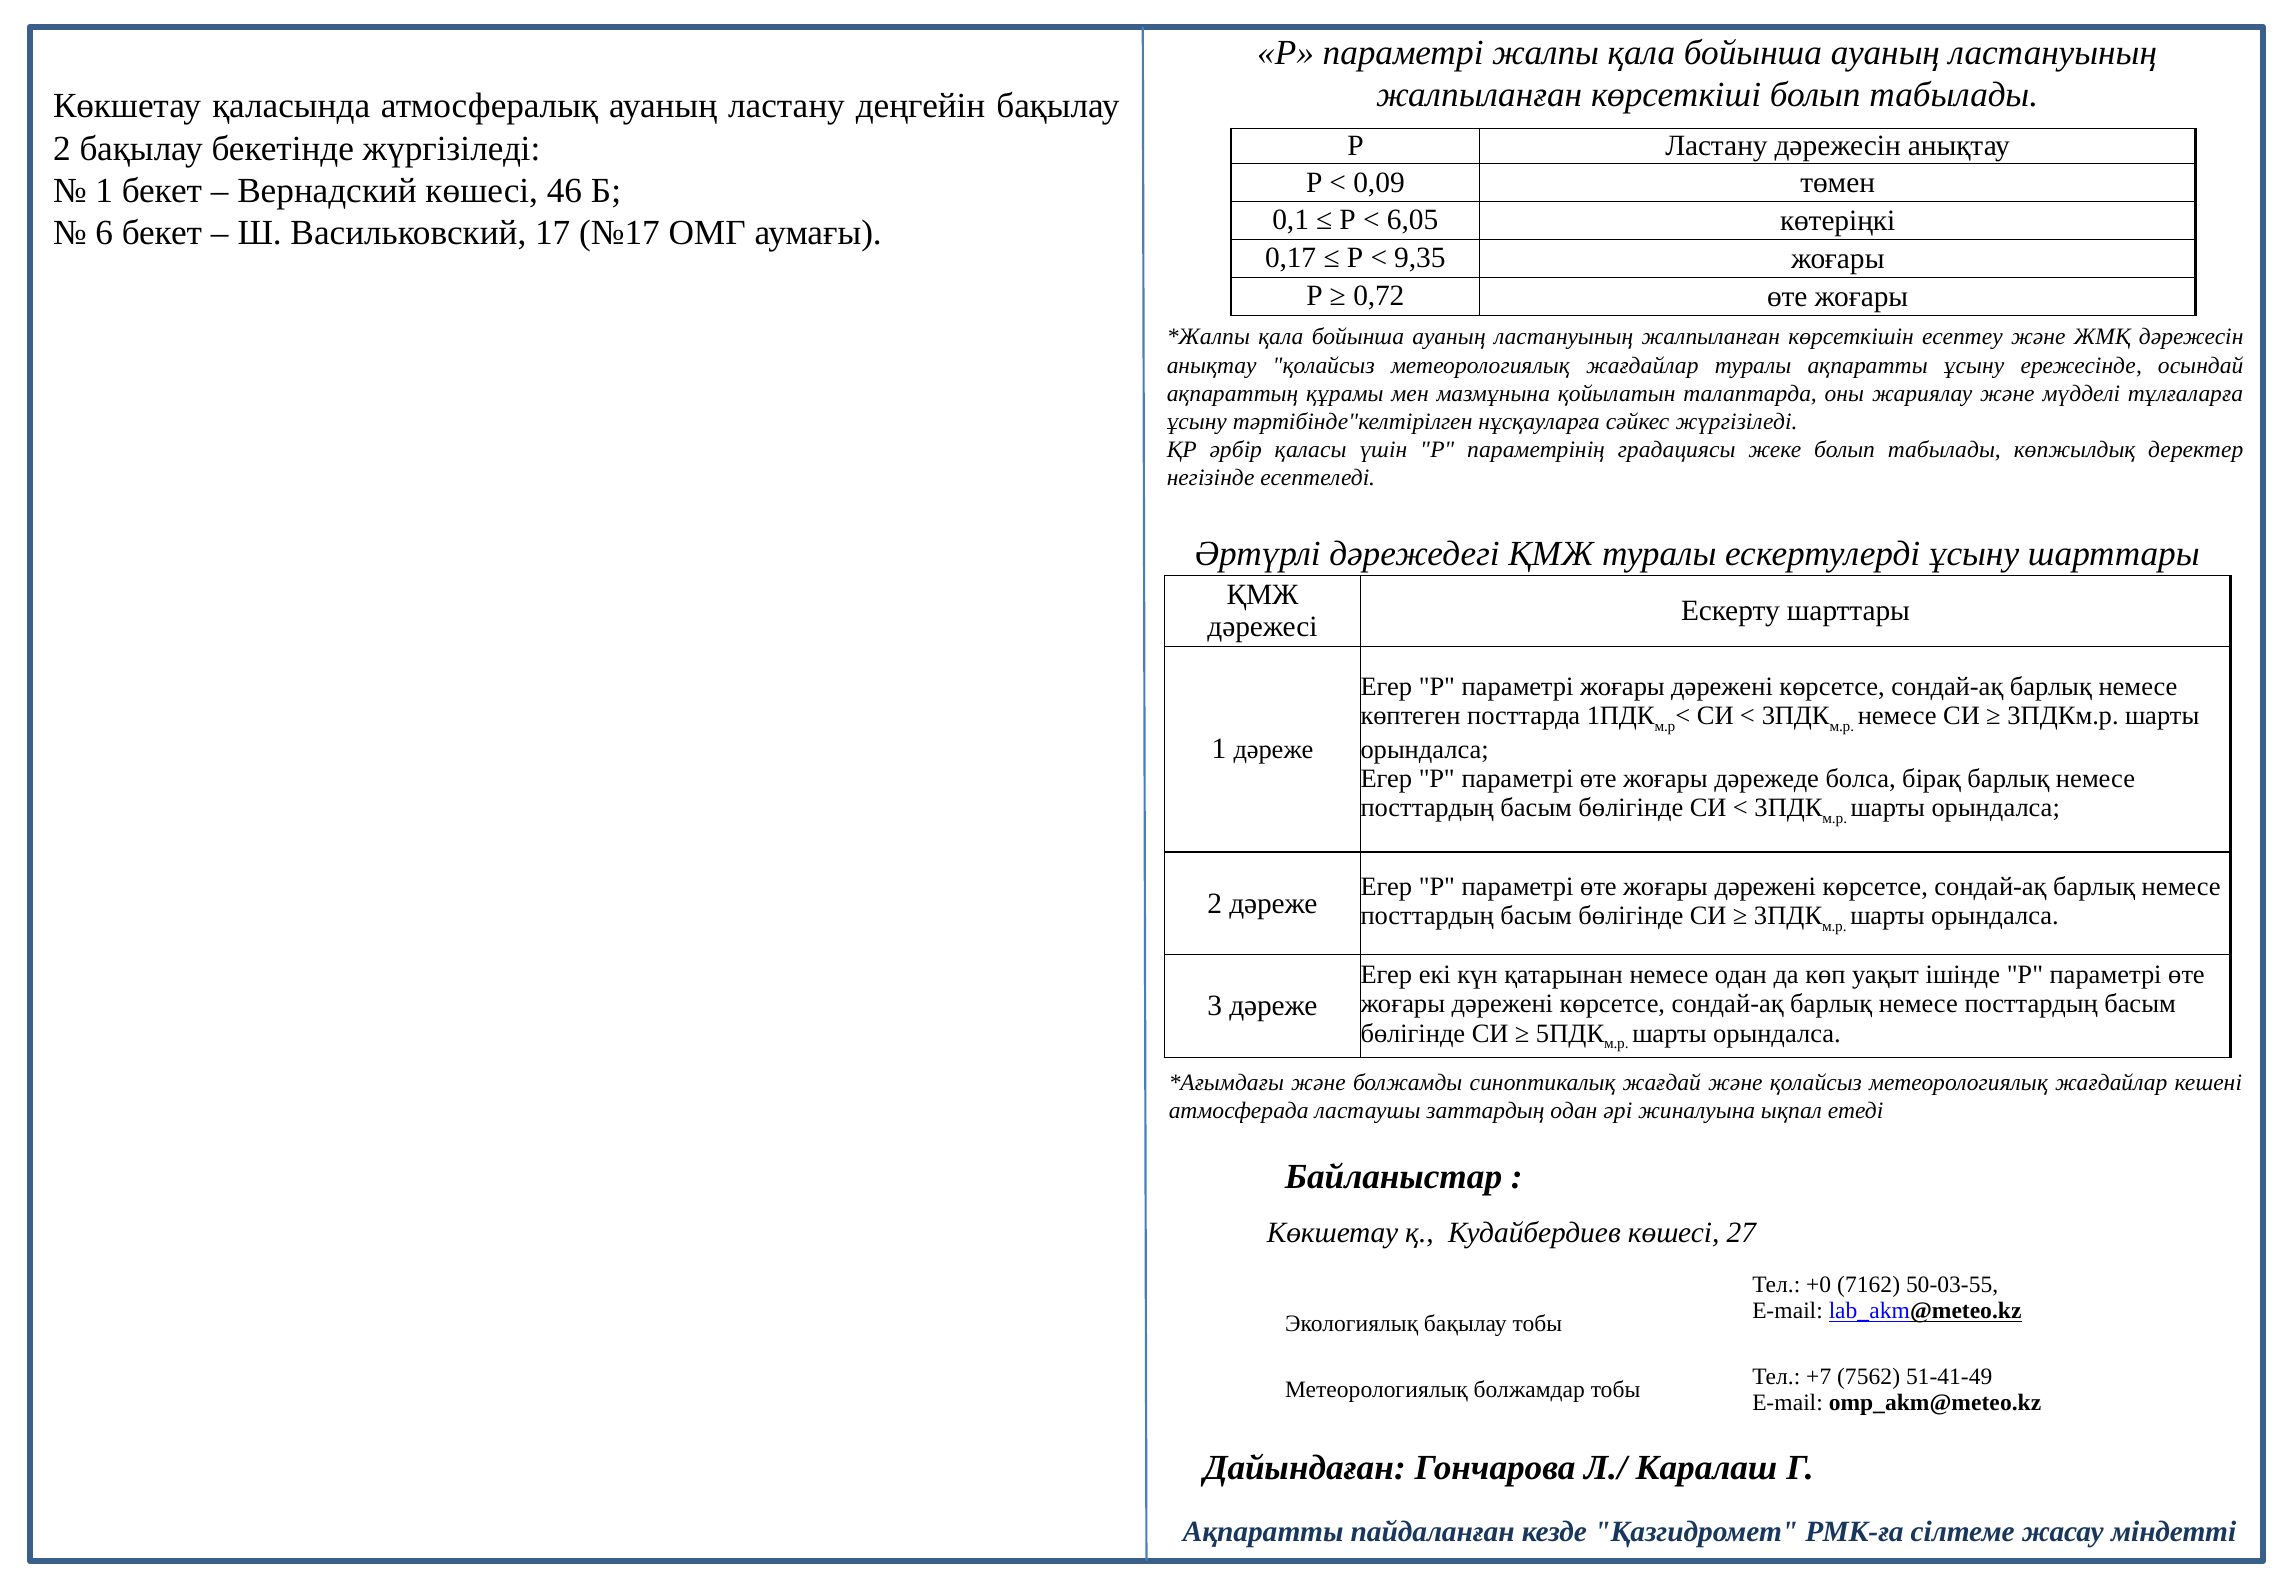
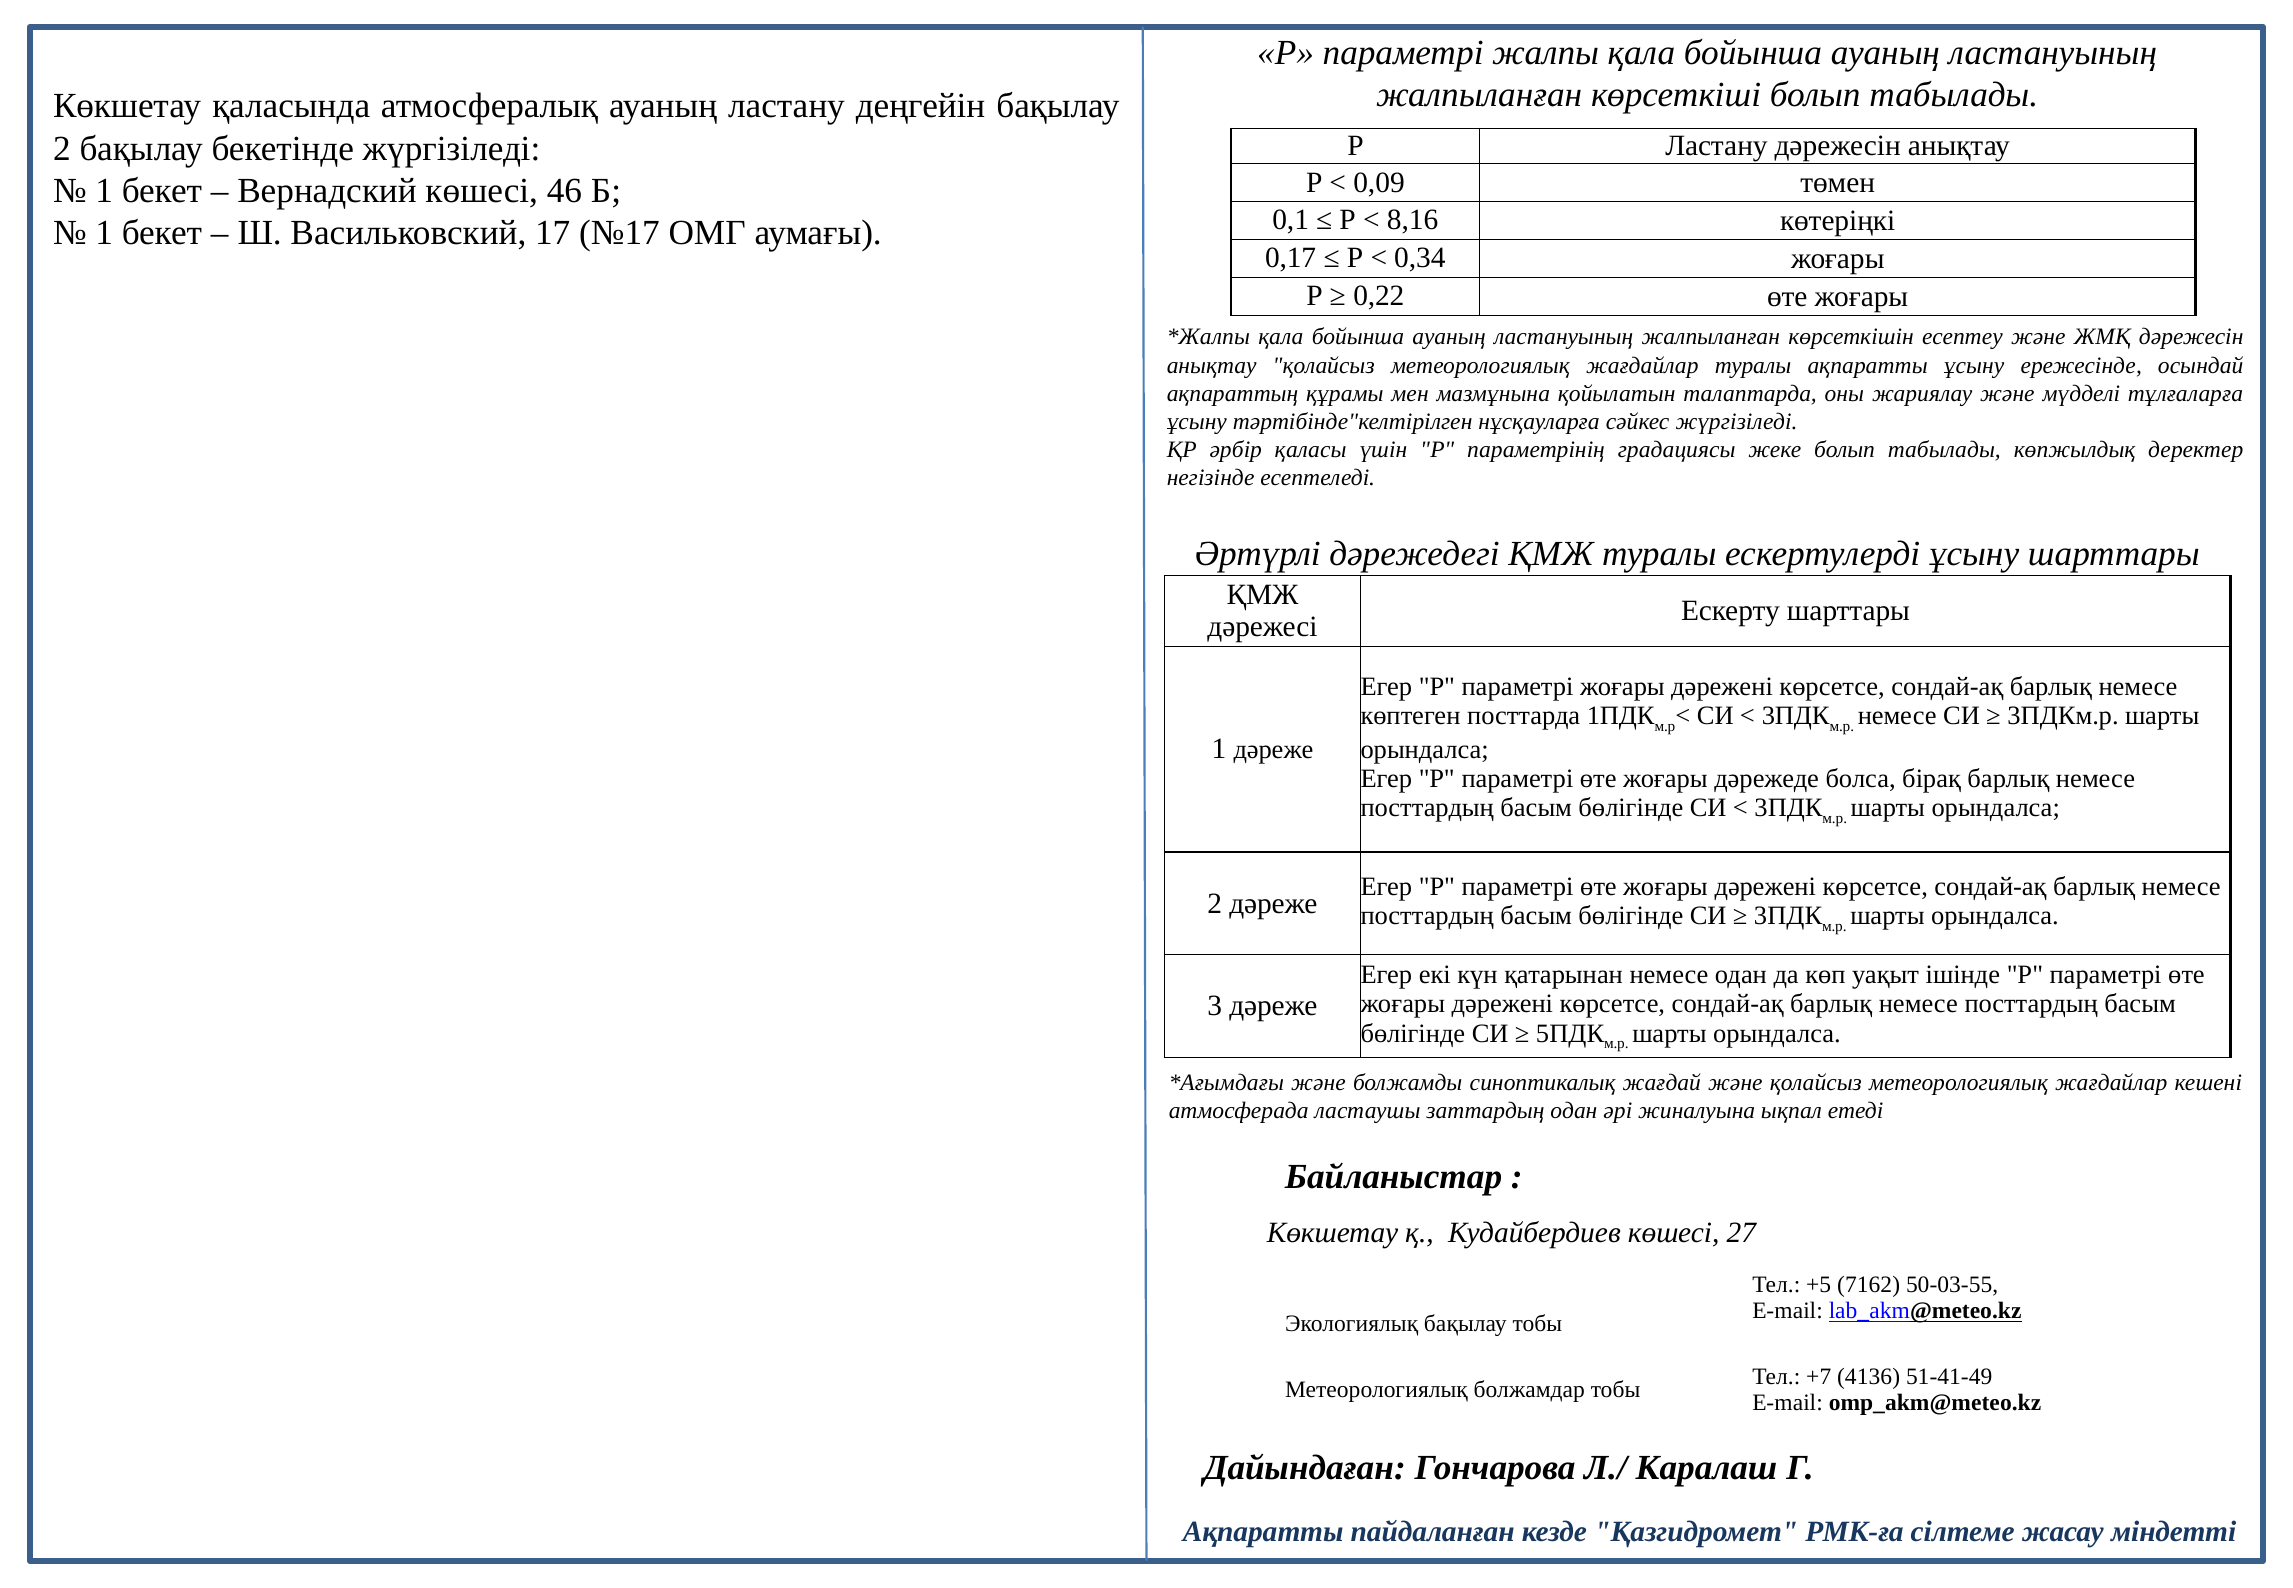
6,05: 6,05 -> 8,16
6 at (104, 233): 6 -> 1
9,35: 9,35 -> 0,34
0,72: 0,72 -> 0,22
+0: +0 -> +5
7562: 7562 -> 4136
